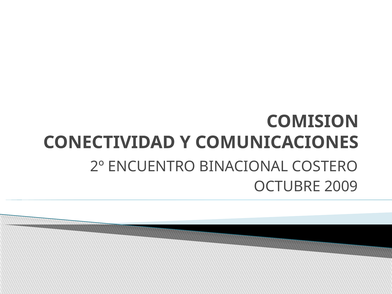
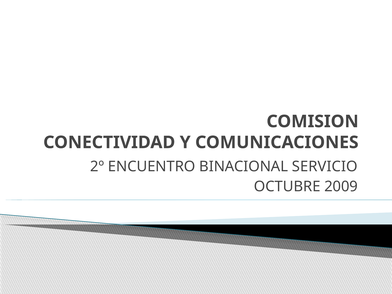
COSTERO: COSTERO -> SERVICIO
